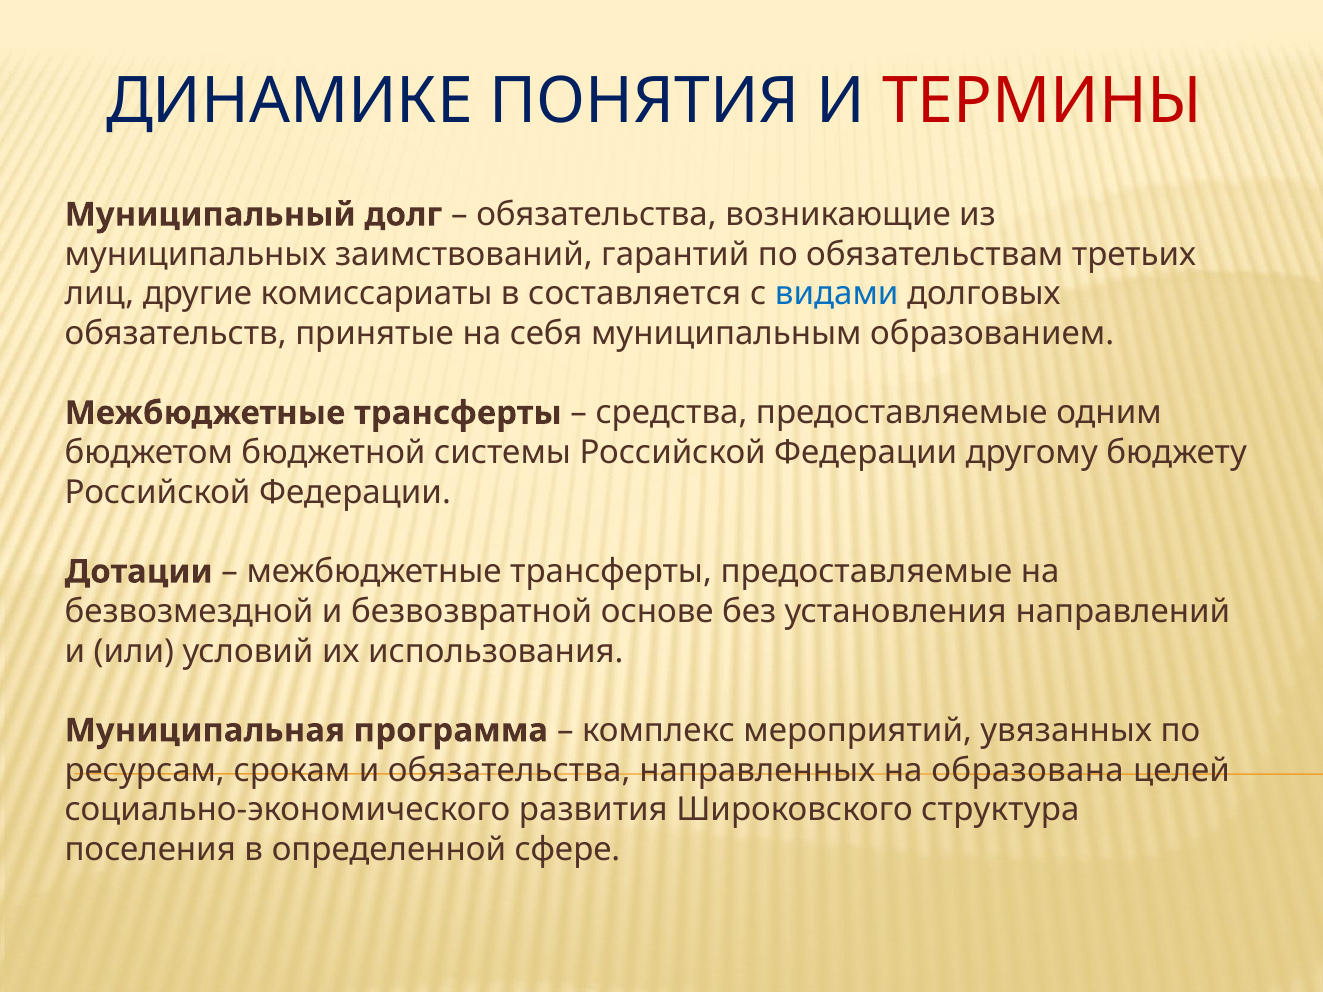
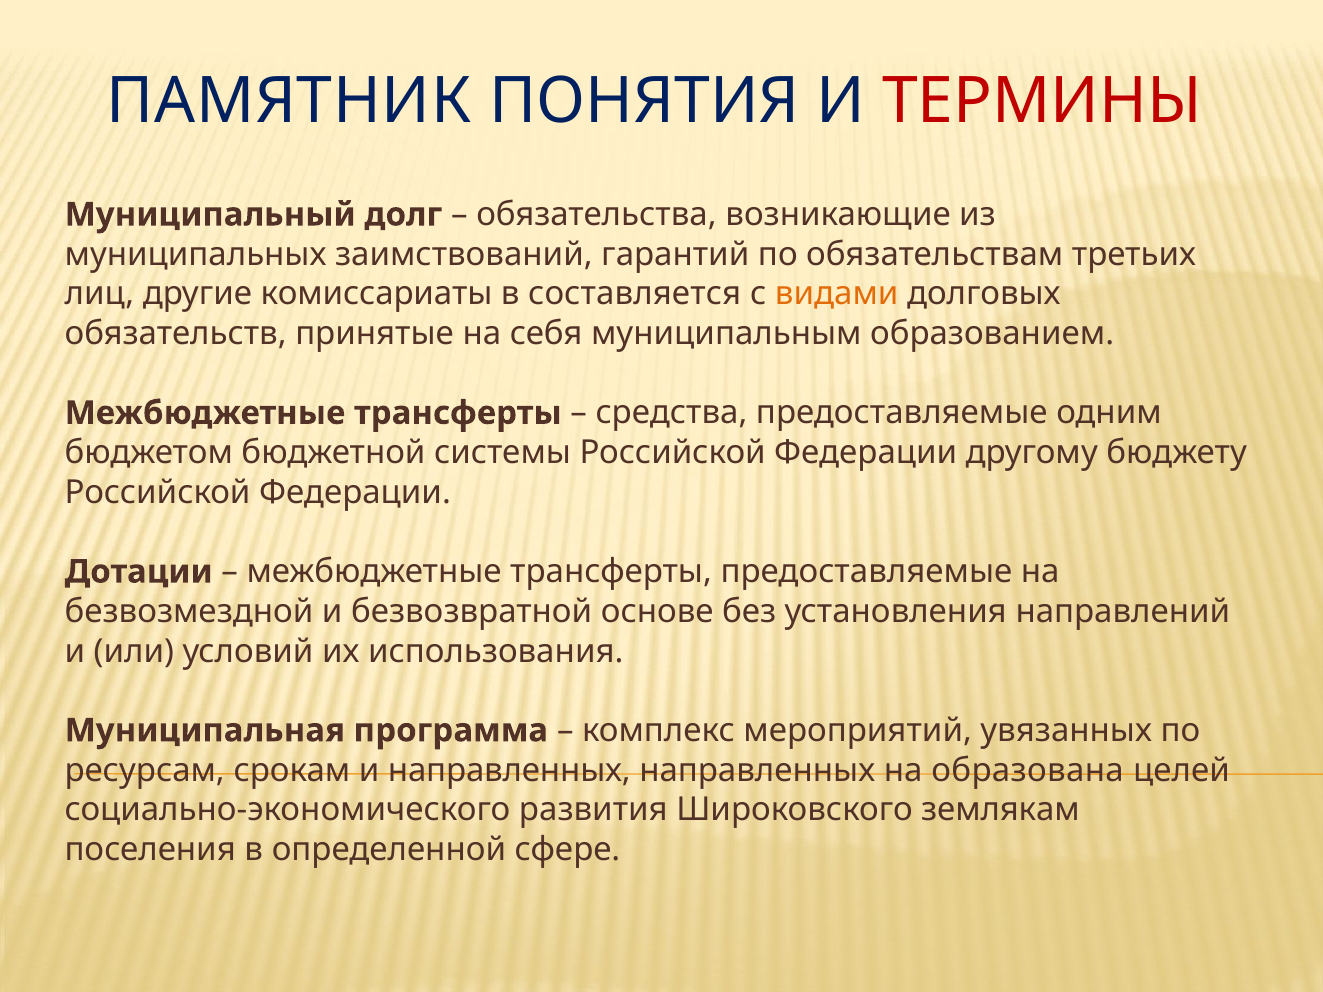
ДИНАМИКЕ: ДИНАМИКЕ -> ПАМЯТНИК
видами colour: blue -> orange
и обязательства: обязательства -> направленных
структура: структура -> землякам
